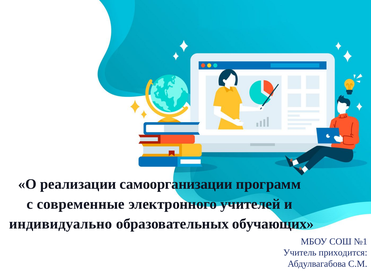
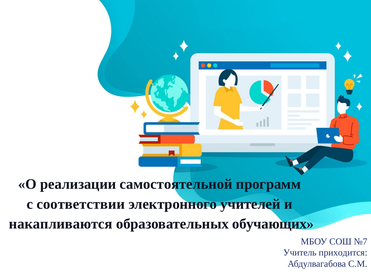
самоорганизации: самоорганизации -> самостоятельной
современные: современные -> соответствии
индивидуально: индивидуально -> накапливаются
№1: №1 -> №7
